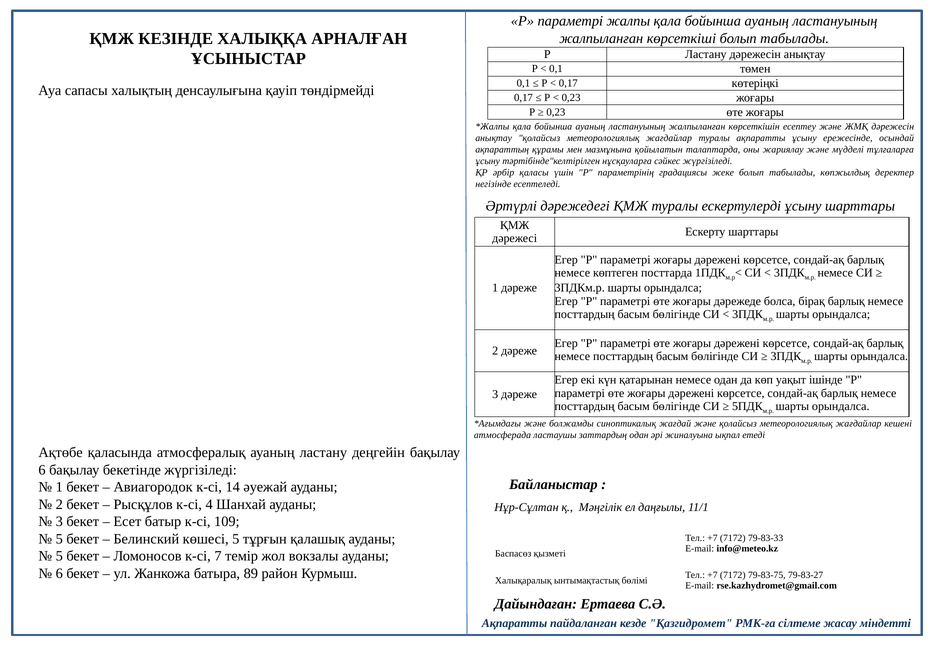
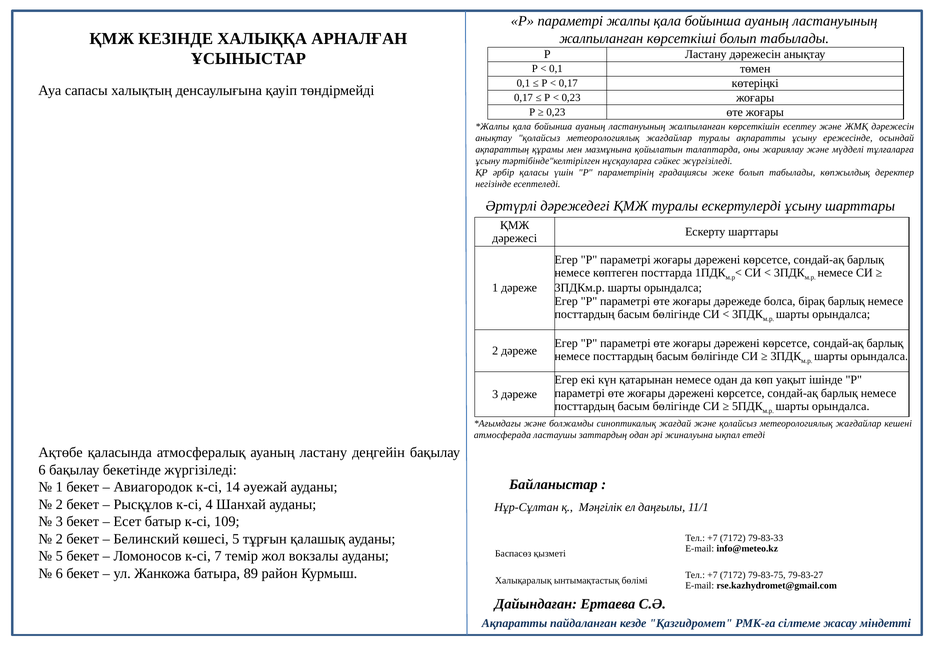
5 at (59, 539): 5 -> 2
